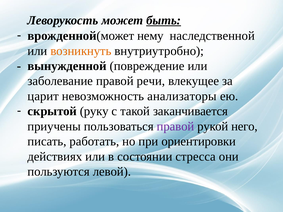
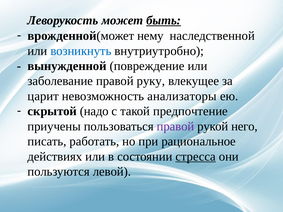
возникнуть colour: orange -> blue
речи: речи -> руку
руку: руку -> надо
заканчивается: заканчивается -> предпочтение
ориентировки: ориентировки -> рациональное
стресса underline: none -> present
